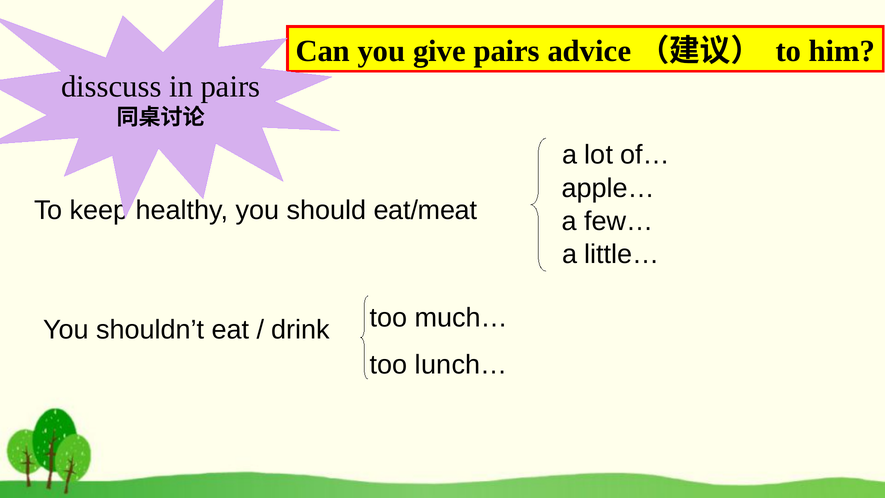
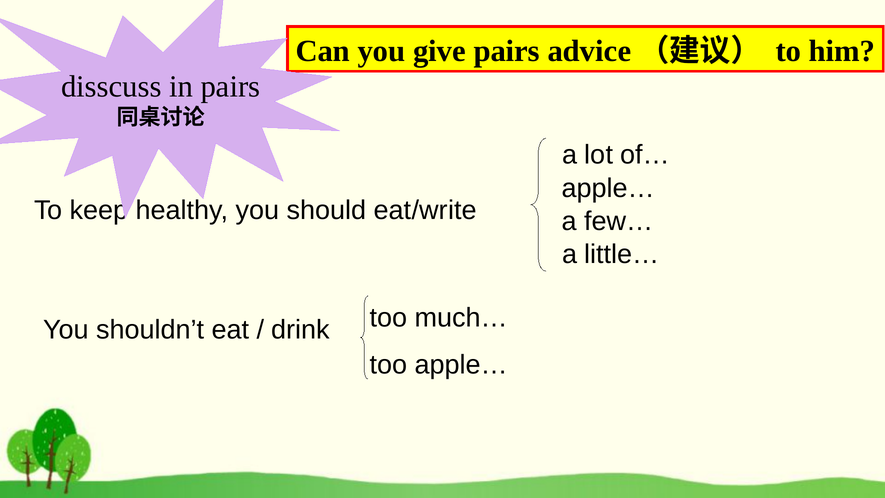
eat/meat: eat/meat -> eat/write
too lunch…: lunch… -> apple…
